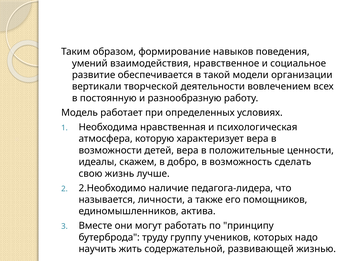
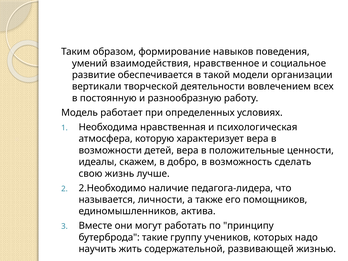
труду: труду -> такие
